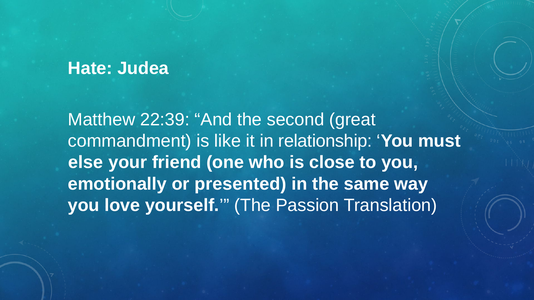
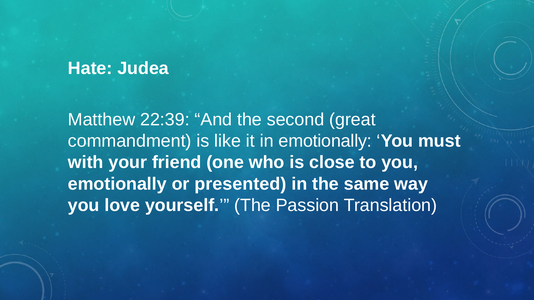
in relationship: relationship -> emotionally
else: else -> with
